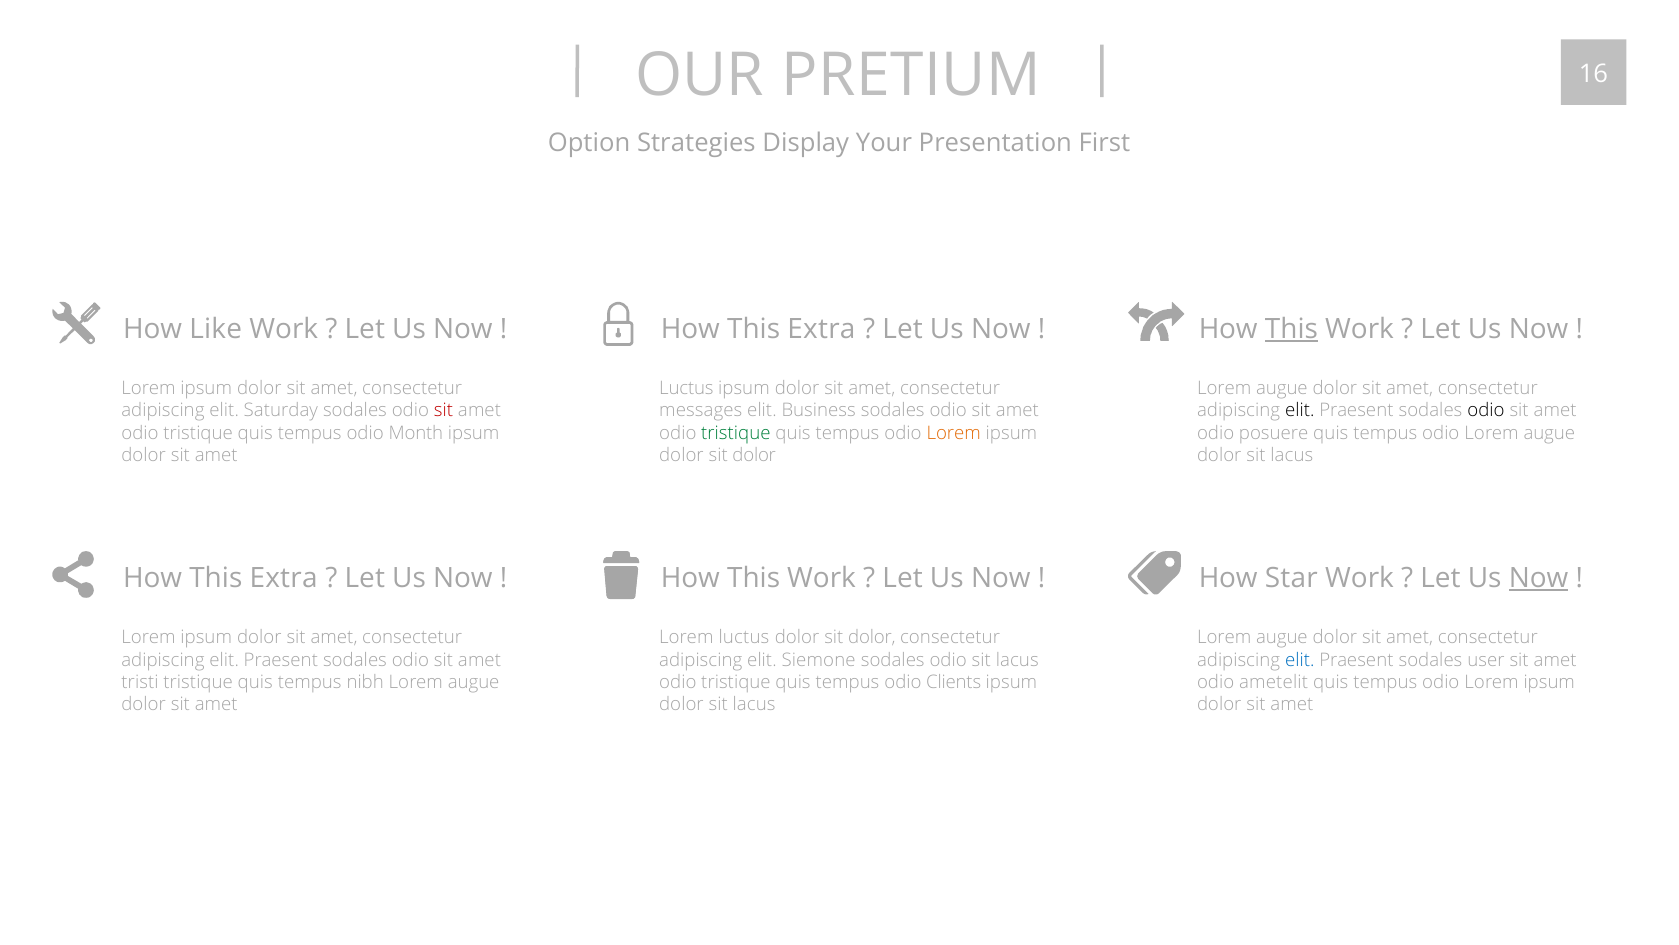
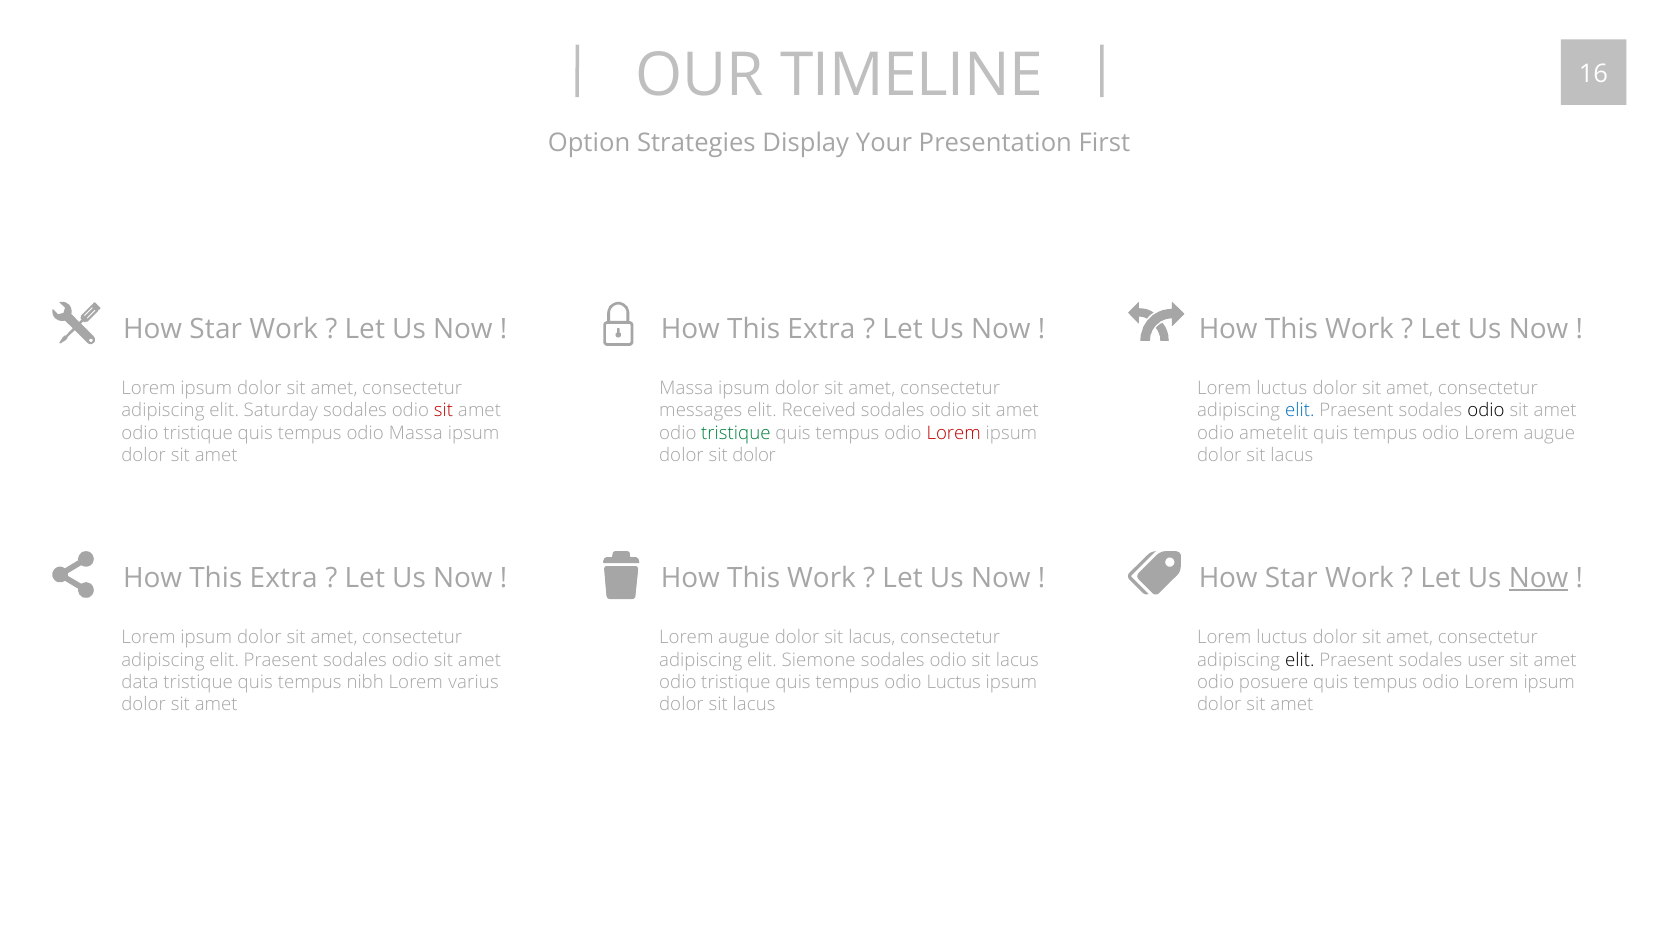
PRETIUM: PRETIUM -> TIMELINE
Like at (216, 329): Like -> Star
This at (1291, 329) underline: present -> none
Luctus at (686, 388): Luctus -> Massa
augue at (1282, 388): augue -> luctus
Business: Business -> Received
elit at (1300, 410) colour: black -> blue
odio Month: Month -> Massa
Lorem at (954, 433) colour: orange -> red
posuere: posuere -> ametelit
luctus at (744, 637): luctus -> augue
dolor at (872, 637): dolor -> lacus
augue at (1282, 637): augue -> luctus
elit at (1300, 660) colour: blue -> black
tristi: tristi -> data
augue at (474, 682): augue -> varius
odio Clients: Clients -> Luctus
ametelit: ametelit -> posuere
